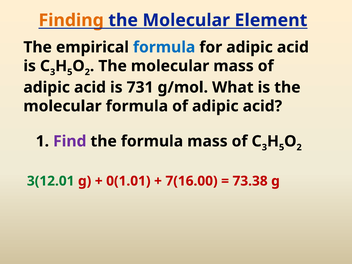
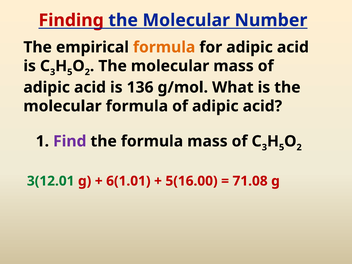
Finding colour: orange -> red
Element: Element -> Number
formula at (164, 47) colour: blue -> orange
731: 731 -> 136
0(1.01: 0(1.01 -> 6(1.01
7(16.00: 7(16.00 -> 5(16.00
73.38: 73.38 -> 71.08
